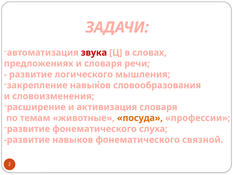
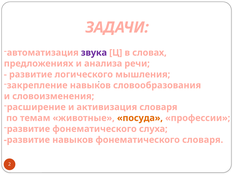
звука colour: red -> purple
и словаря: словаря -> анализа
фонематического связной: связной -> словаря
